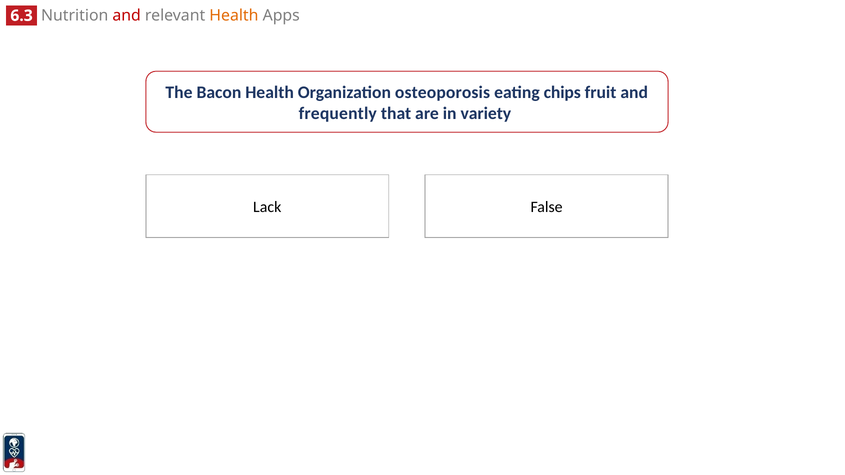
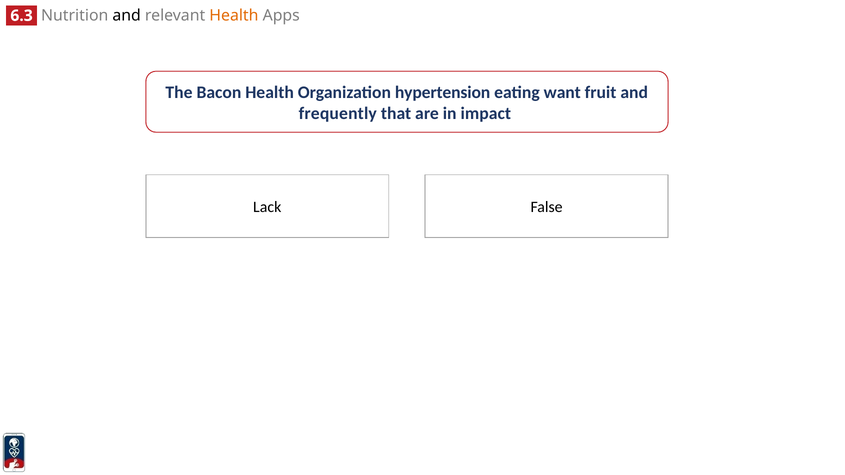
and at (127, 16) colour: red -> black
osteoporosis: osteoporosis -> hypertension
chips: chips -> want
variety: variety -> impact
